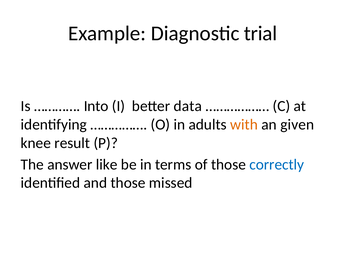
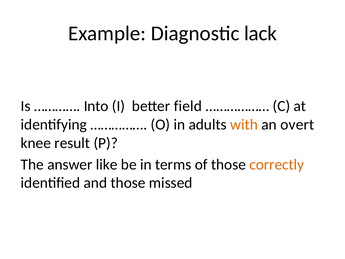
trial: trial -> lack
data: data -> field
given: given -> overt
correctly colour: blue -> orange
